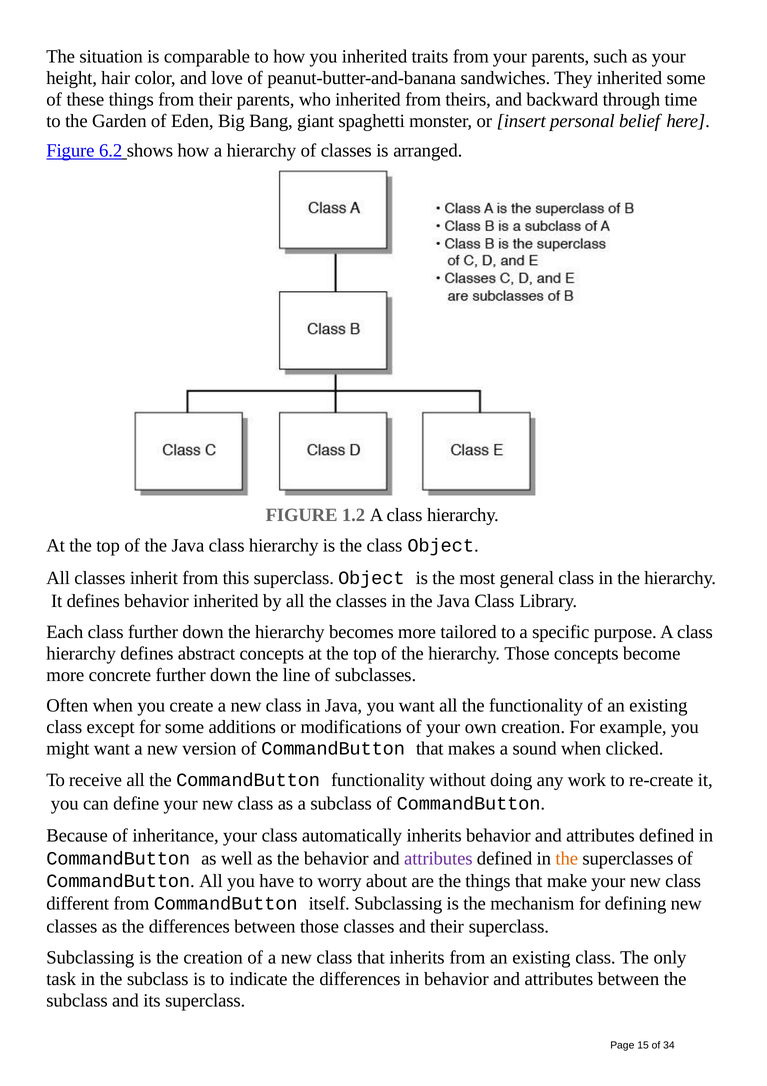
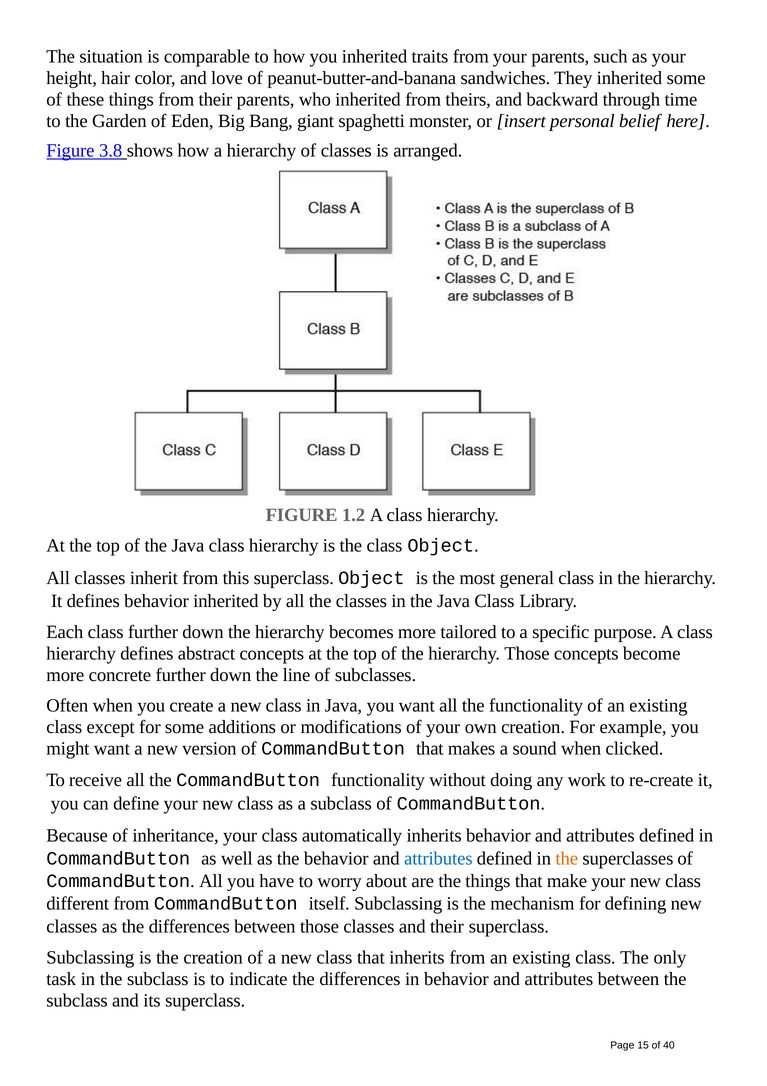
6.2: 6.2 -> 3.8
attributes at (438, 858) colour: purple -> blue
34: 34 -> 40
